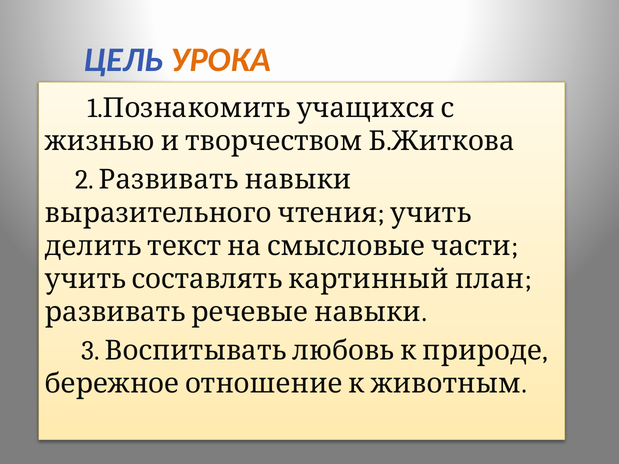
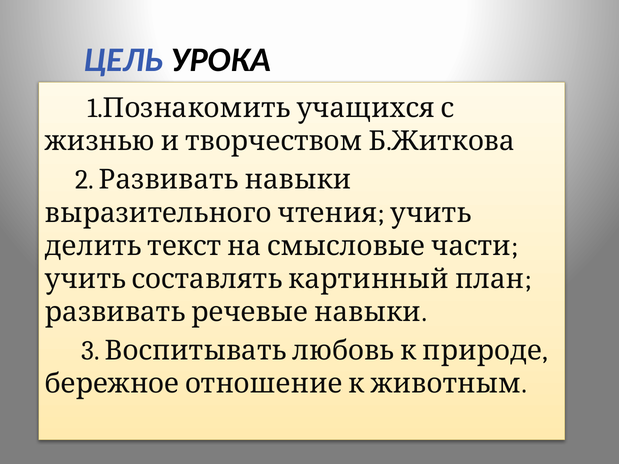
УРОКА colour: orange -> black
